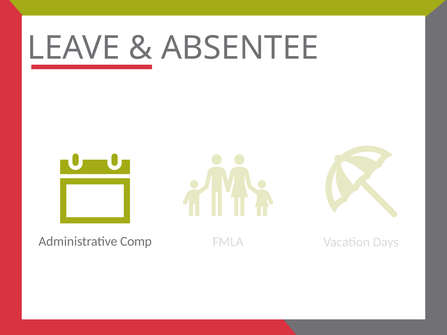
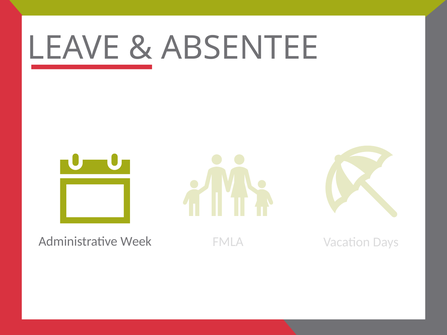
Comp: Comp -> Week
